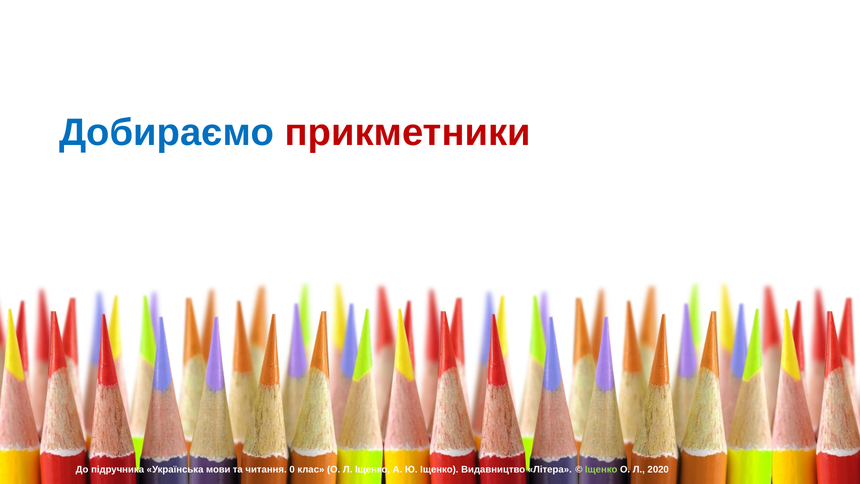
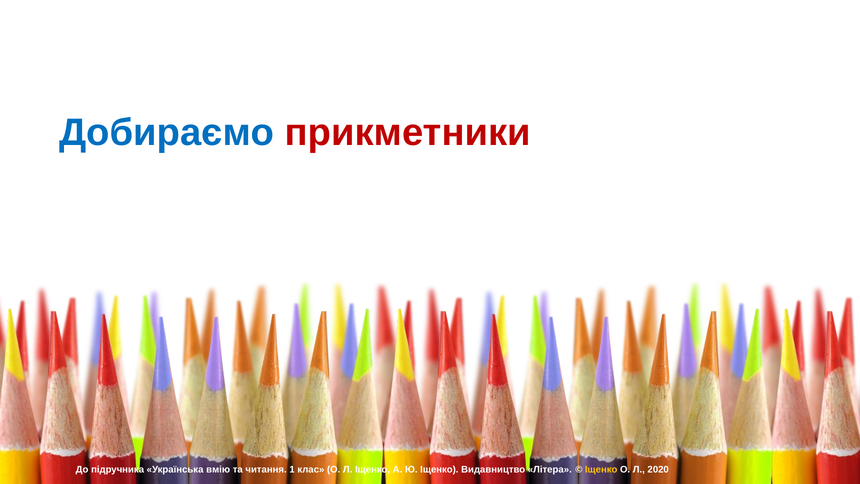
мови: мови -> вмію
0: 0 -> 1
Іщенко at (601, 469) colour: light green -> yellow
